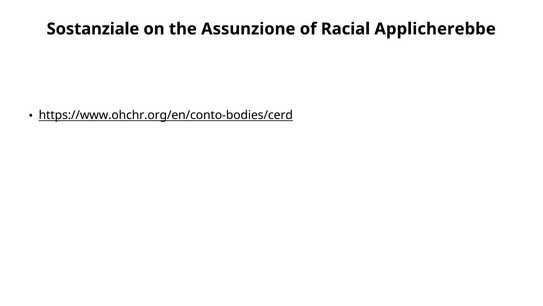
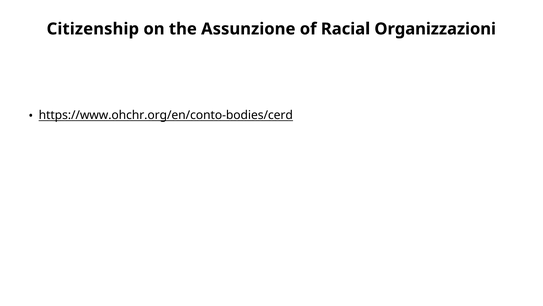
Sostanziale: Sostanziale -> Citizenship
Applicherebbe: Applicherebbe -> Organizzazioni
